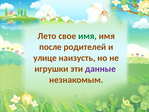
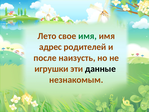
после: после -> адрес
улице: улице -> после
данные colour: purple -> black
